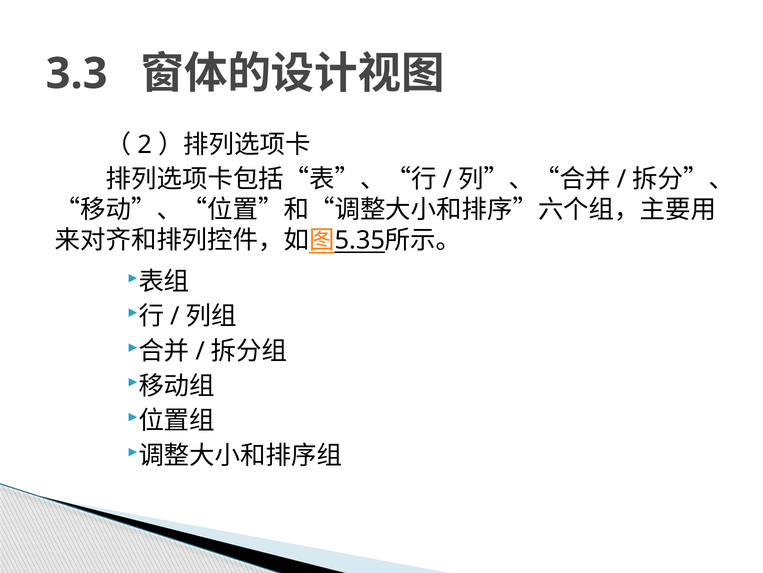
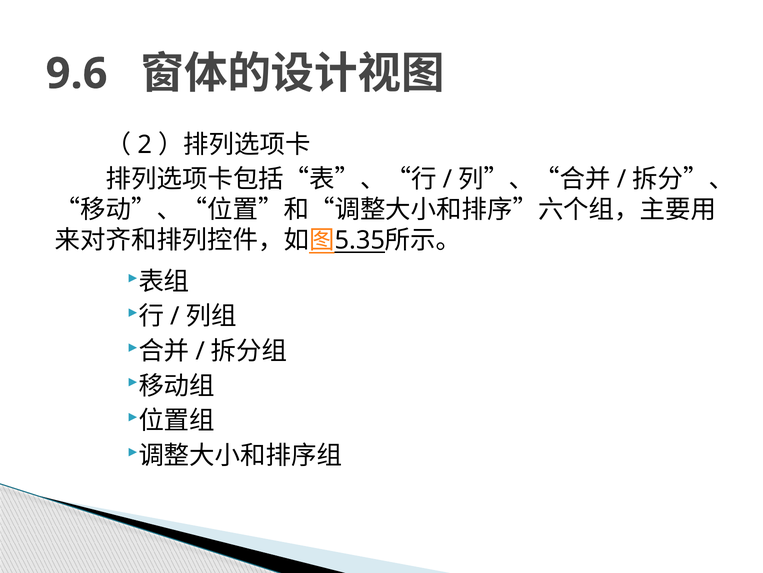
3.3: 3.3 -> 9.6
